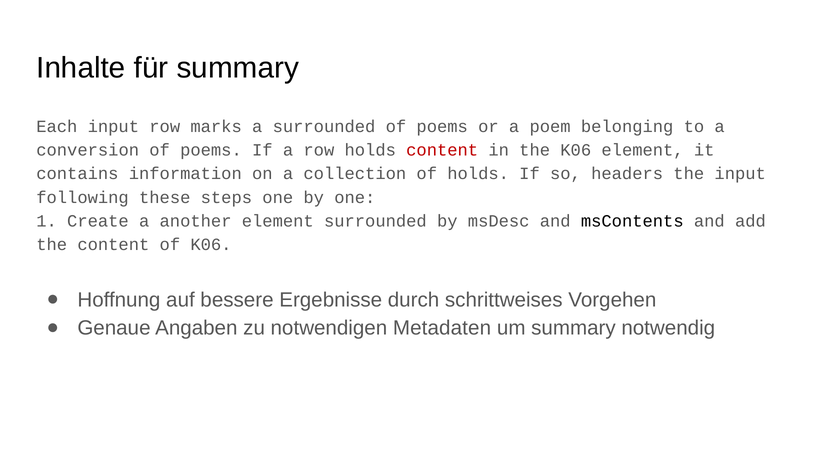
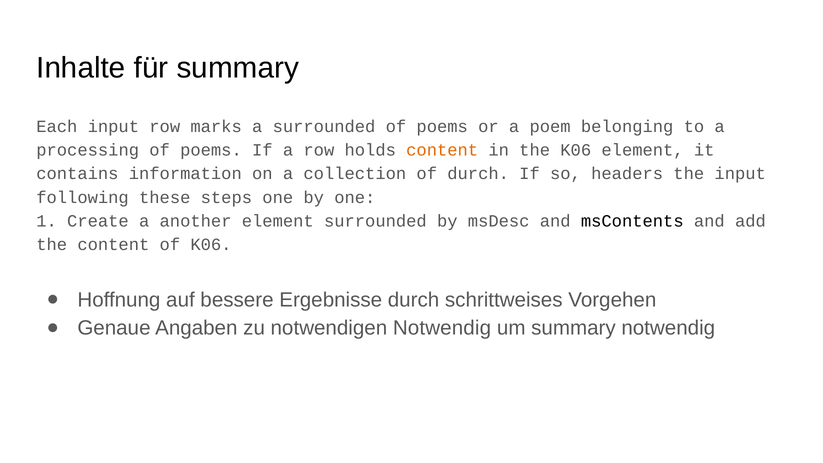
conversion: conversion -> processing
content at (442, 150) colour: red -> orange
of holds: holds -> durch
notwendigen Metadaten: Metadaten -> Notwendig
